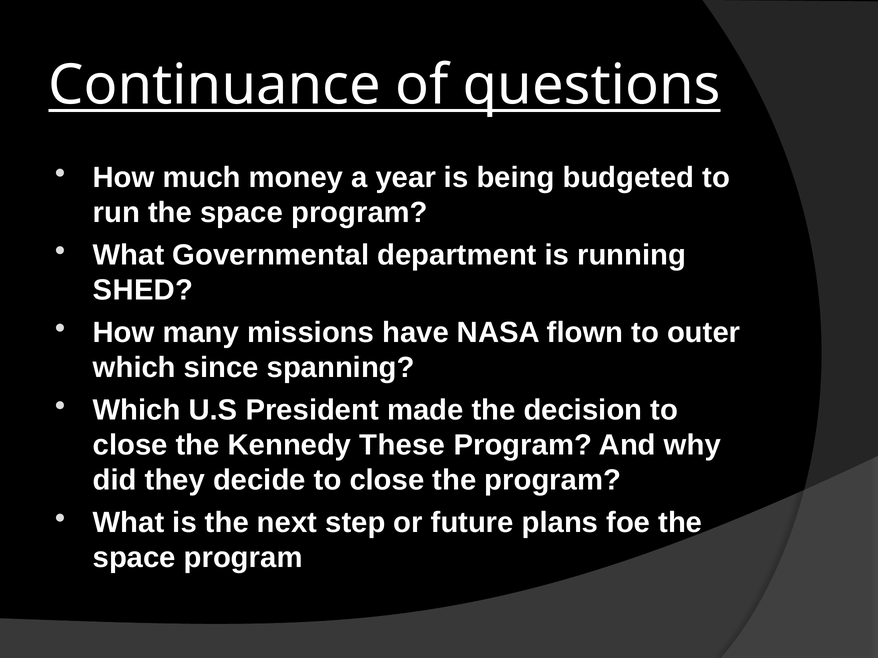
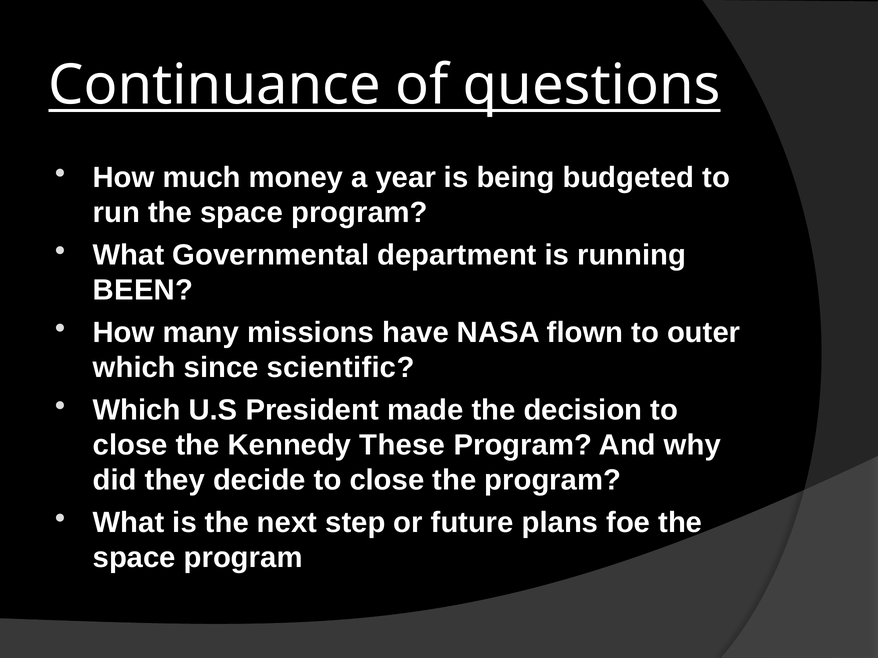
SHED: SHED -> BEEN
spanning: spanning -> scientific
